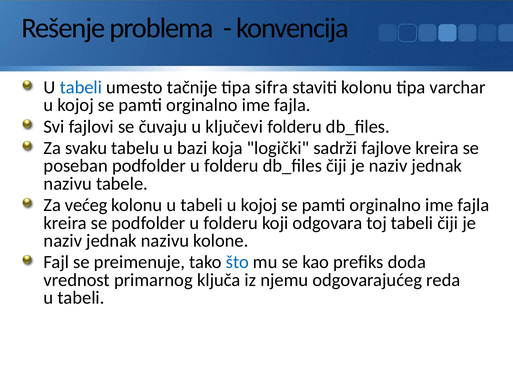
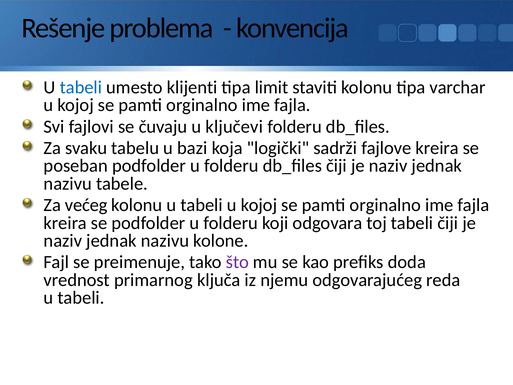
tačnije: tačnije -> klijenti
sifra: sifra -> limit
što colour: blue -> purple
